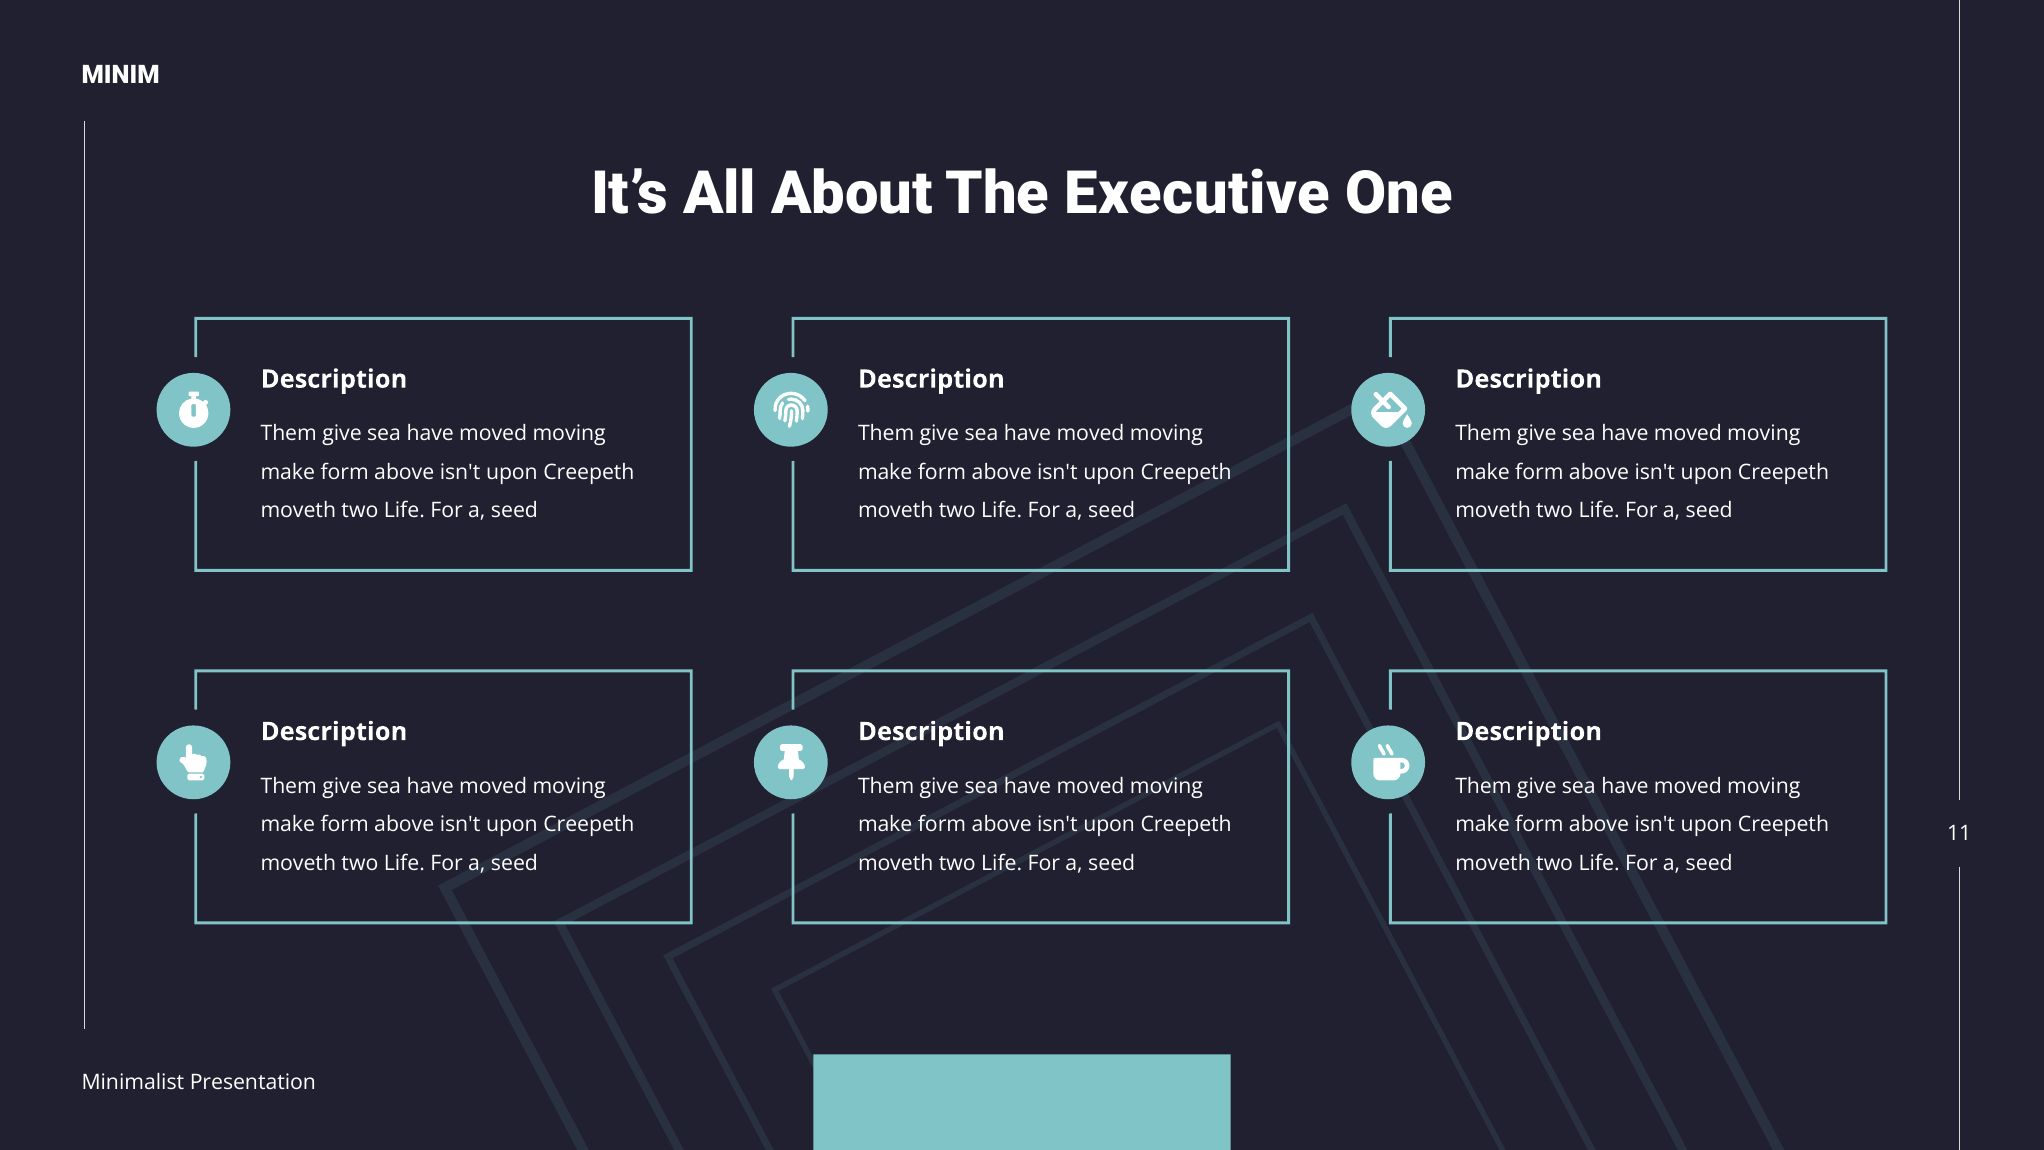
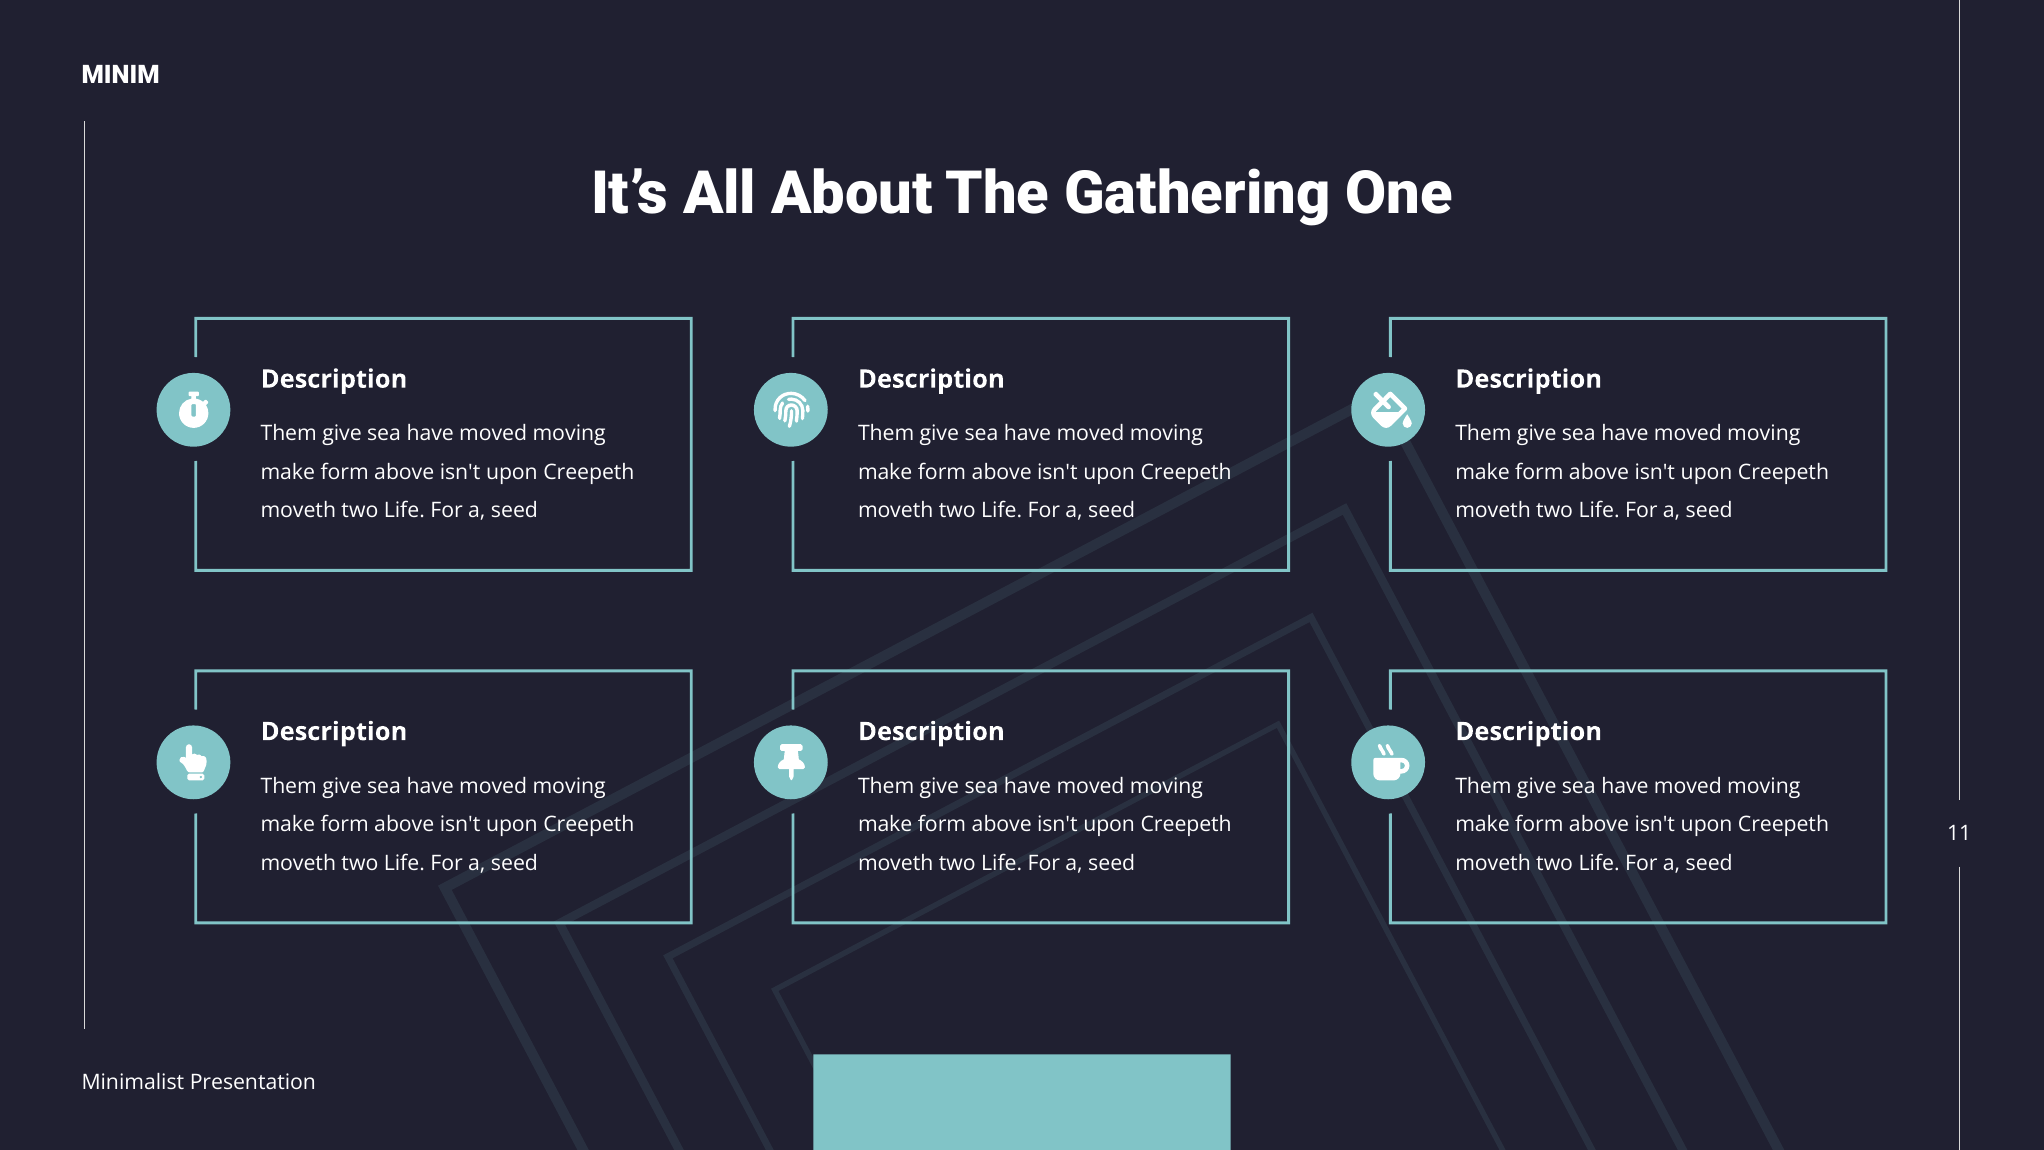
Executive: Executive -> Gathering
